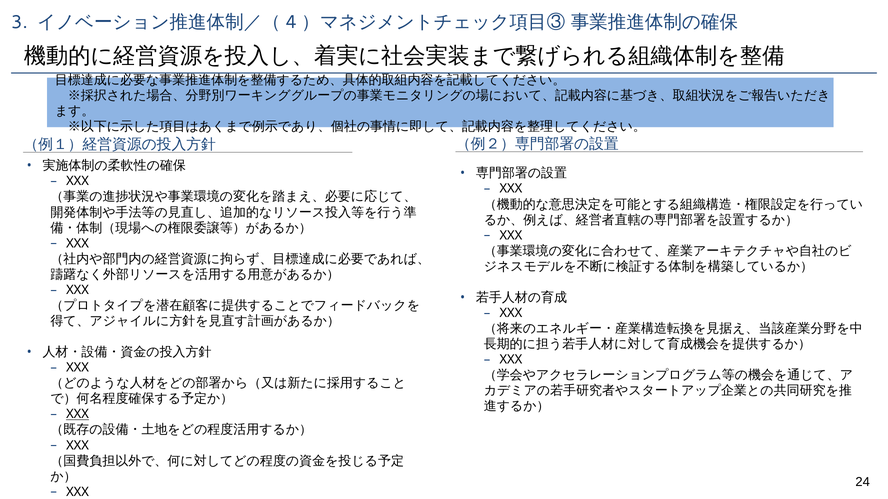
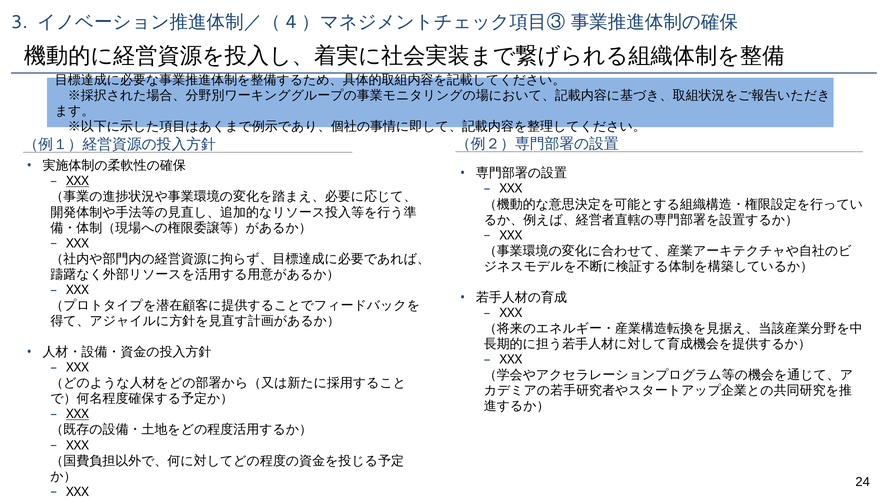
XXX at (78, 181) underline: none -> present
